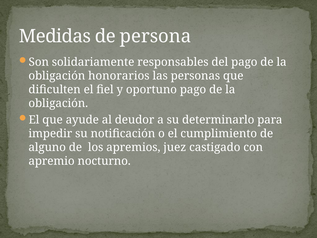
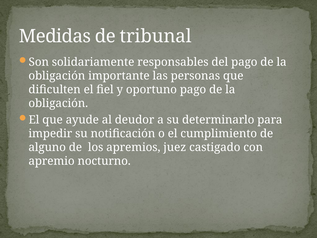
persona: persona -> tribunal
honorarios: honorarios -> importante
